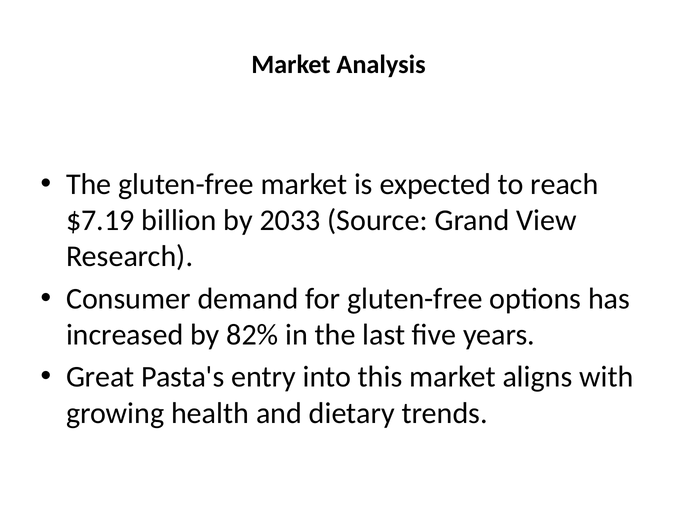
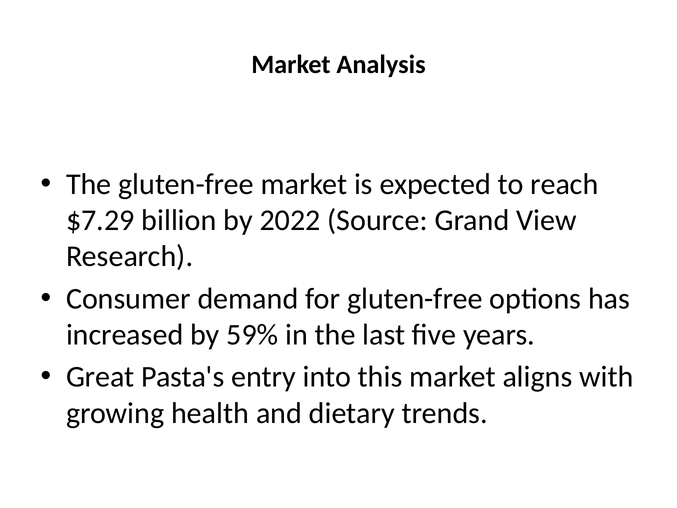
$7.19: $7.19 -> $7.29
2033: 2033 -> 2022
82%: 82% -> 59%
